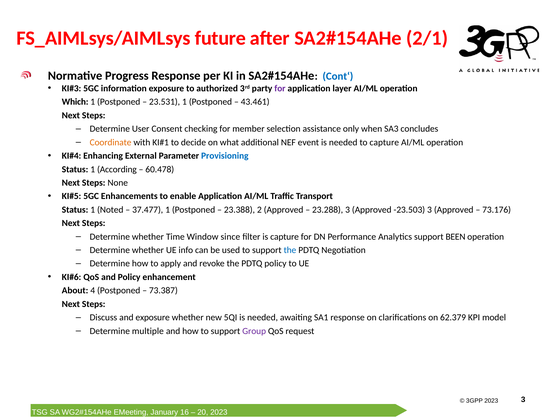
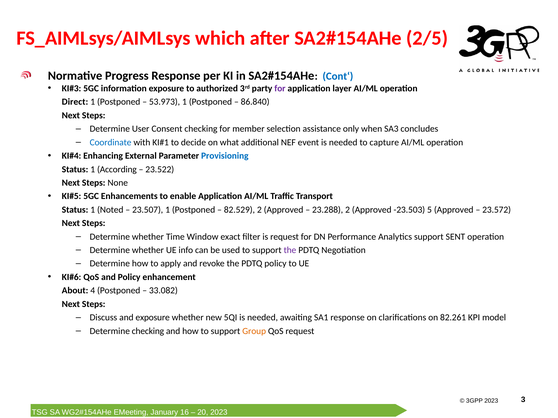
future: future -> which
2/1: 2/1 -> 2/5
Which: Which -> Direct
23.531: 23.531 -> 53.973
43.461: 43.461 -> 86.840
Coordinate colour: orange -> blue
60.478: 60.478 -> 23.522
37.477: 37.477 -> 23.507
23.388: 23.388 -> 82.529
23.288 3: 3 -> 2
-23.503 3: 3 -> 5
73.176: 73.176 -> 23.572
since: since -> exact
is capture: capture -> request
BEEN: BEEN -> SENT
the at (290, 250) colour: blue -> purple
73.387: 73.387 -> 33.082
62.379: 62.379 -> 82.261
Determine multiple: multiple -> checking
Group colour: purple -> orange
